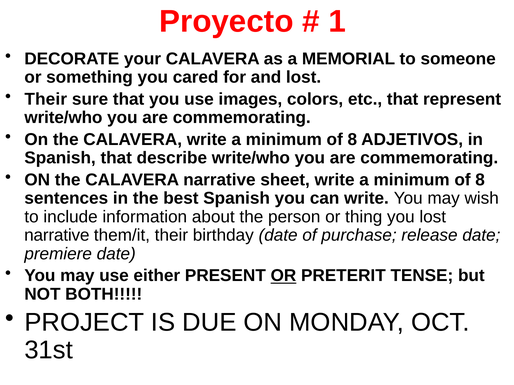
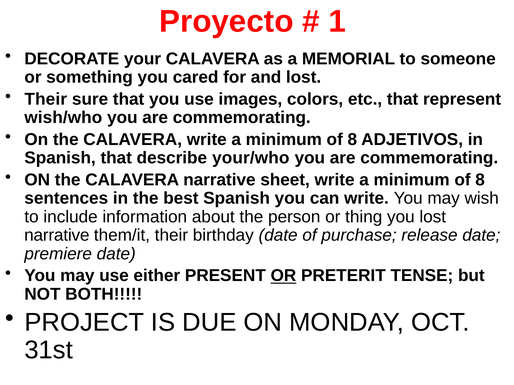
write/who at (63, 118): write/who -> wish/who
describe write/who: write/who -> your/who
